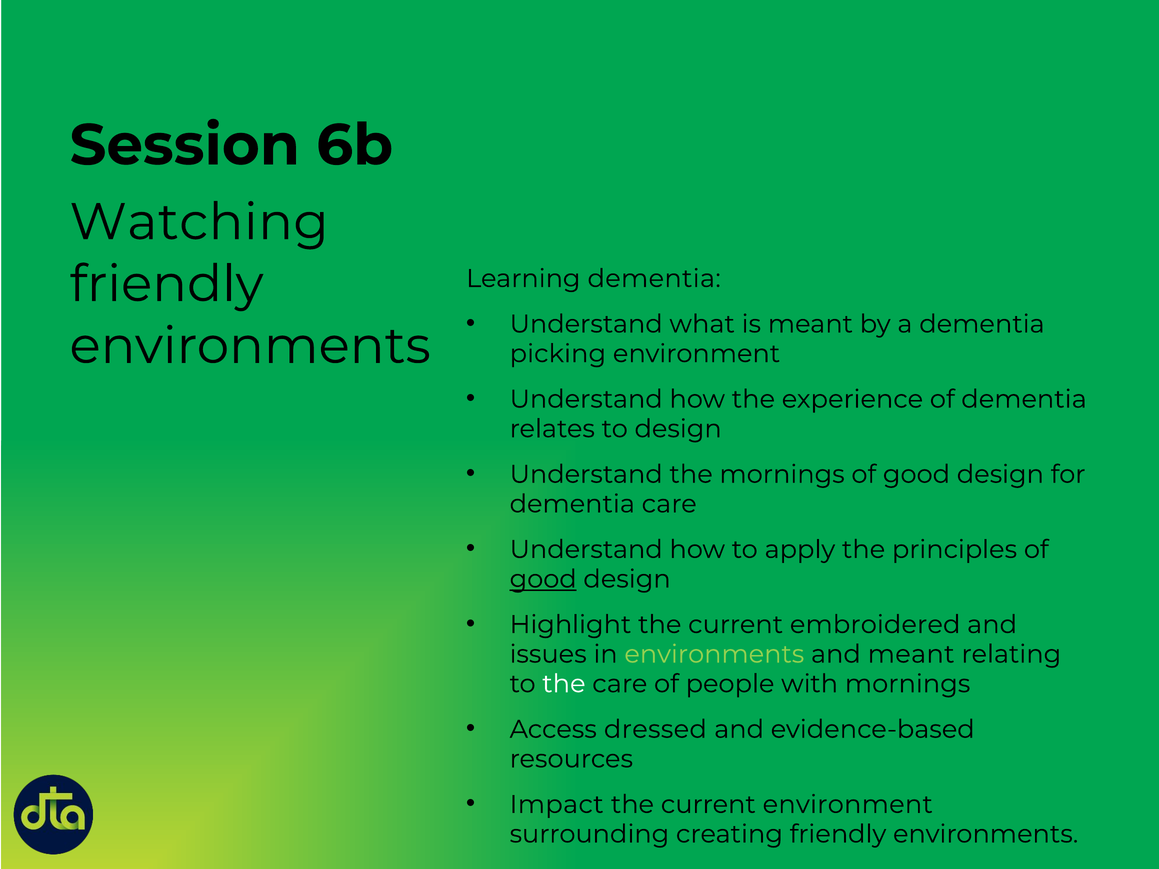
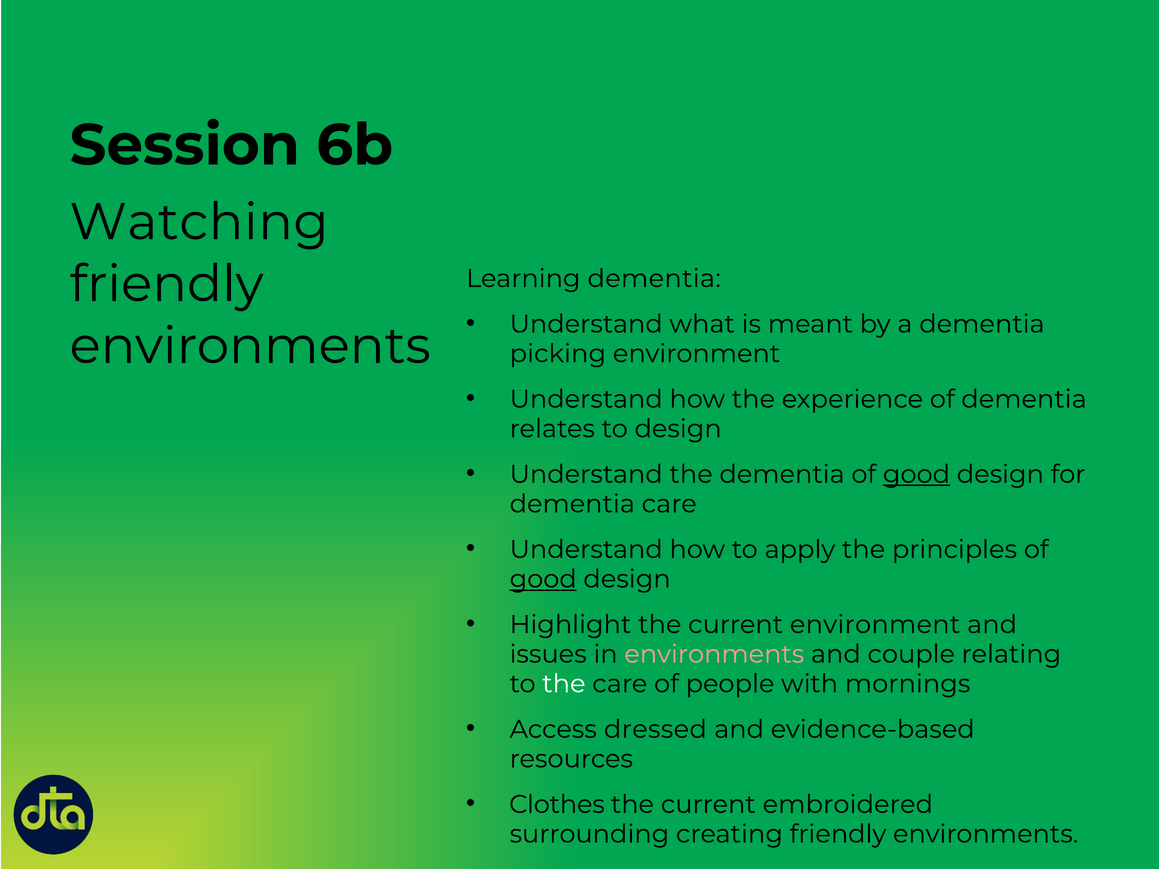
the mornings: mornings -> dementia
good at (916, 474) underline: none -> present
current embroidered: embroidered -> environment
environments at (714, 654) colour: light green -> pink
and meant: meant -> couple
Impact: Impact -> Clothes
current environment: environment -> embroidered
